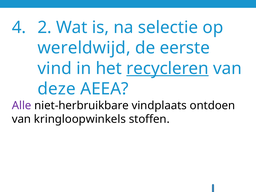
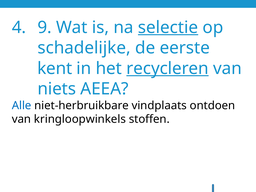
2: 2 -> 9
selectie underline: none -> present
wereldwijd: wereldwijd -> schadelijke
vind: vind -> kent
deze: deze -> niets
Alle colour: purple -> blue
